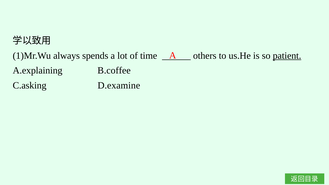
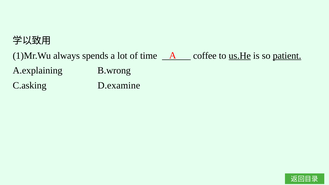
others: others -> coffee
us.He underline: none -> present
B.coffee: B.coffee -> B.wrong
